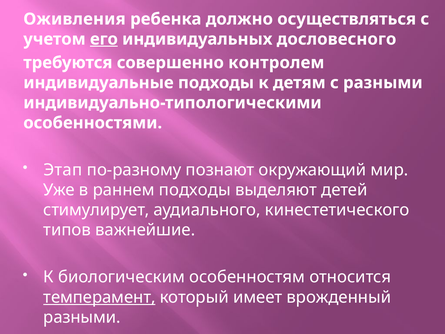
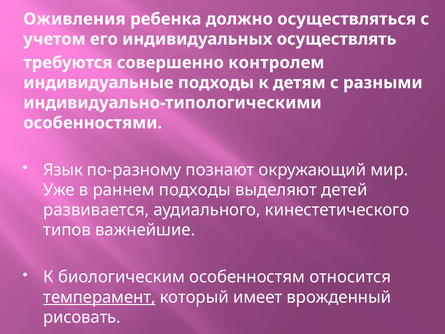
его underline: present -> none
дословесного: дословесного -> осуществлять
Этап: Этап -> Язык
стимулирует: стимулирует -> развивается
разными at (82, 317): разными -> рисовать
